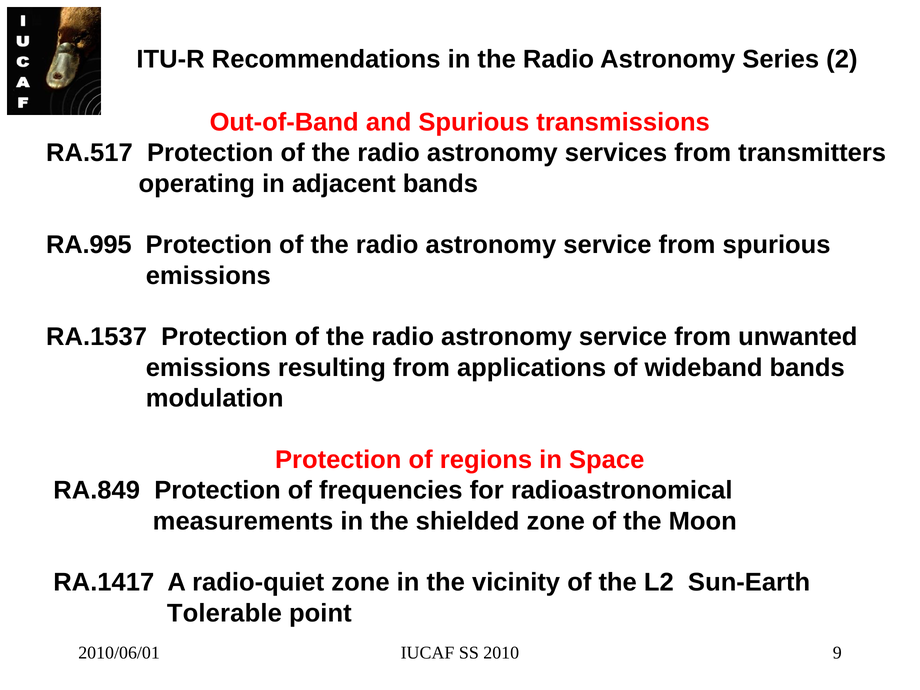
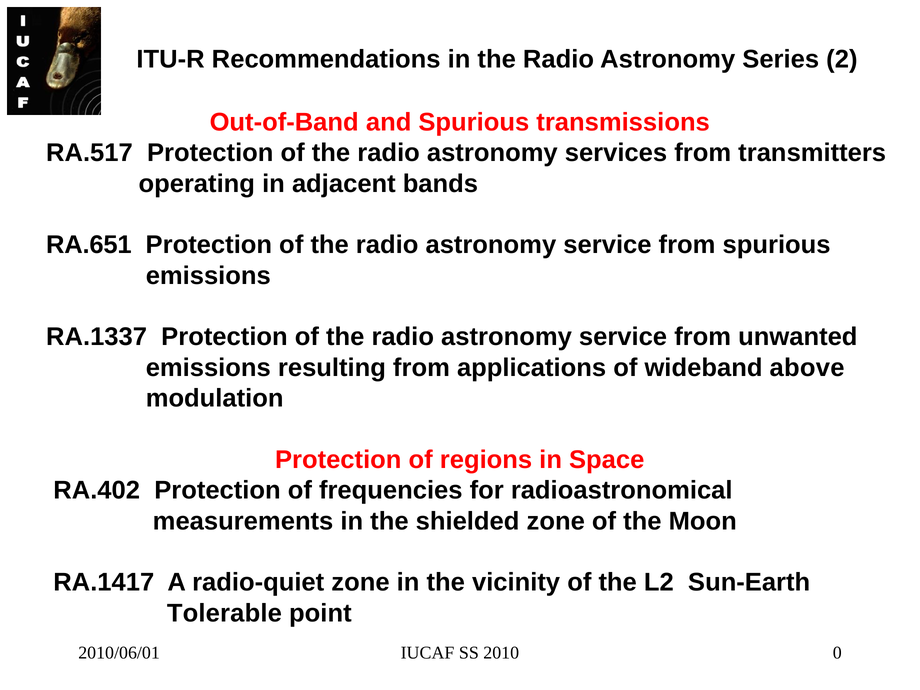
RA.995: RA.995 -> RA.651
RA.1537: RA.1537 -> RA.1337
wideband bands: bands -> above
RA.849: RA.849 -> RA.402
9: 9 -> 0
